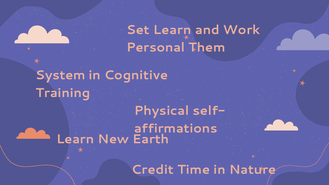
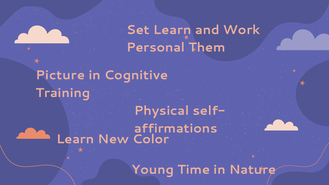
System: System -> Picture
Earth: Earth -> Color
Credit: Credit -> Young
